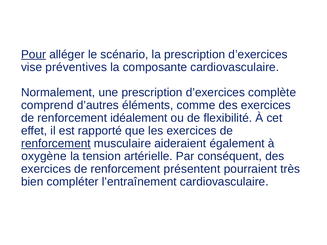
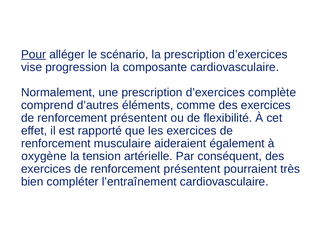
préventives: préventives -> progression
idéalement at (139, 118): idéalement -> présentent
renforcement at (56, 144) underline: present -> none
